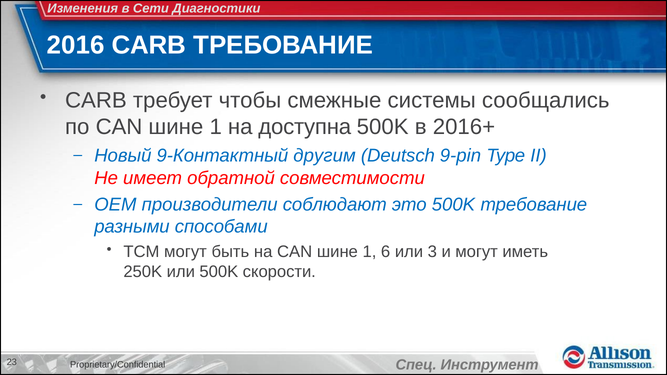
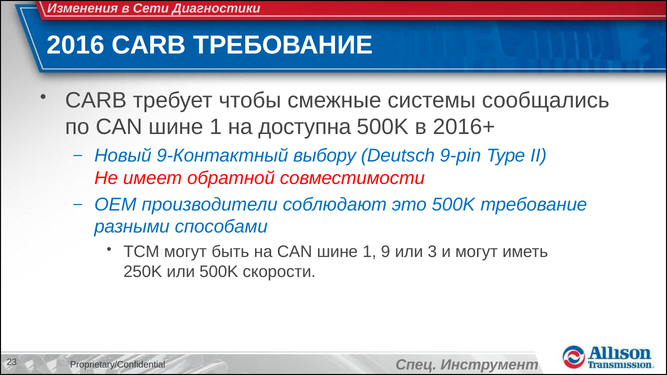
другим: другим -> выбору
6: 6 -> 9
